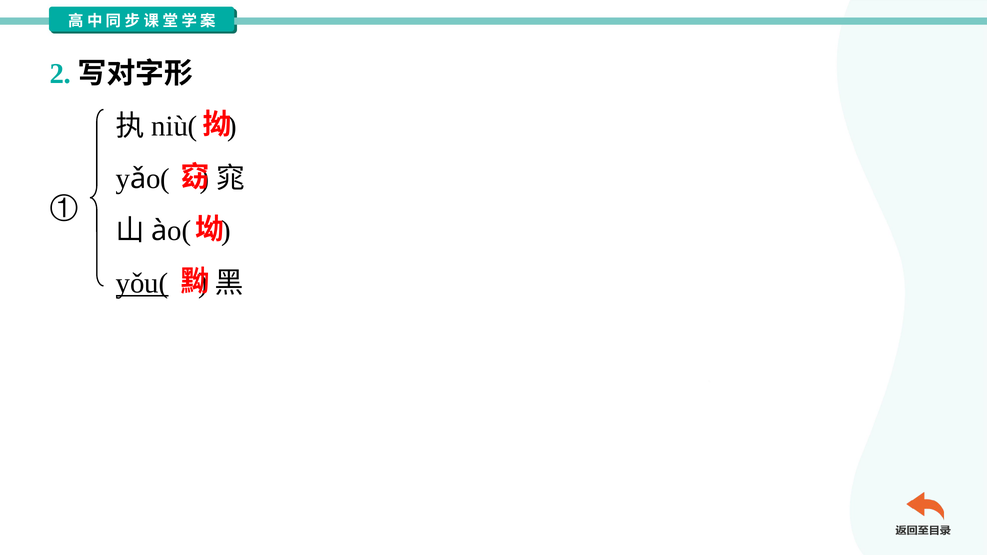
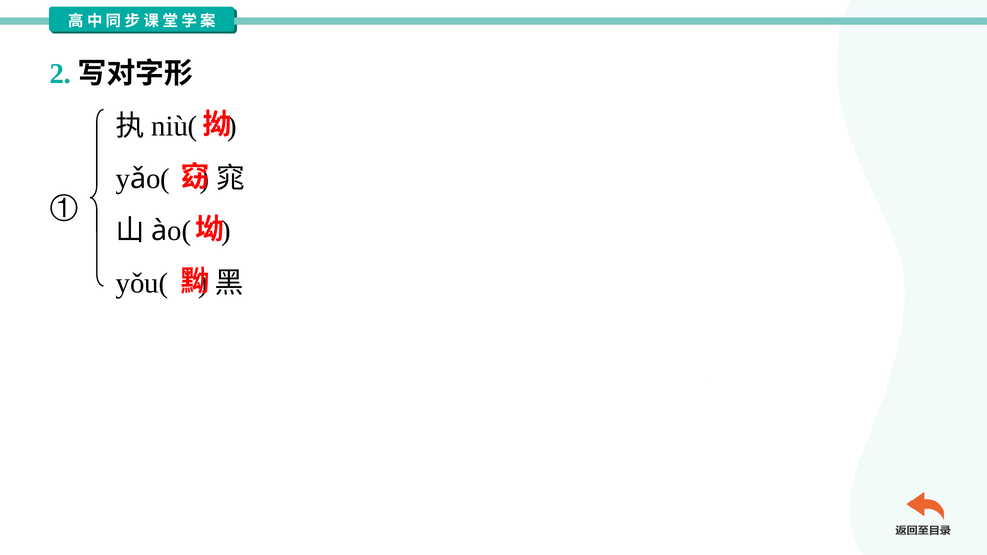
yǒu( underline: present -> none
